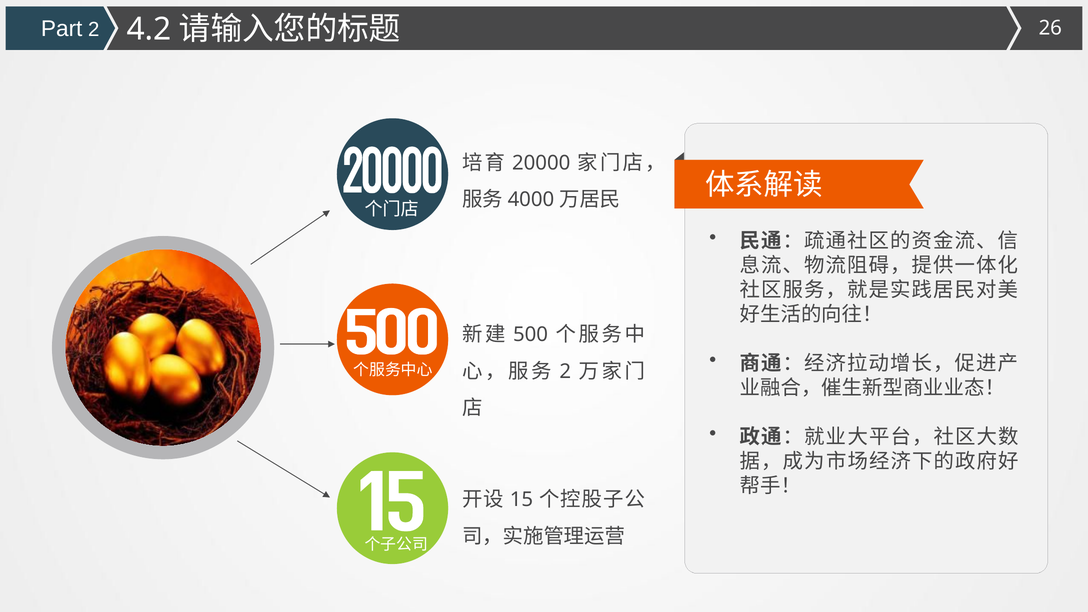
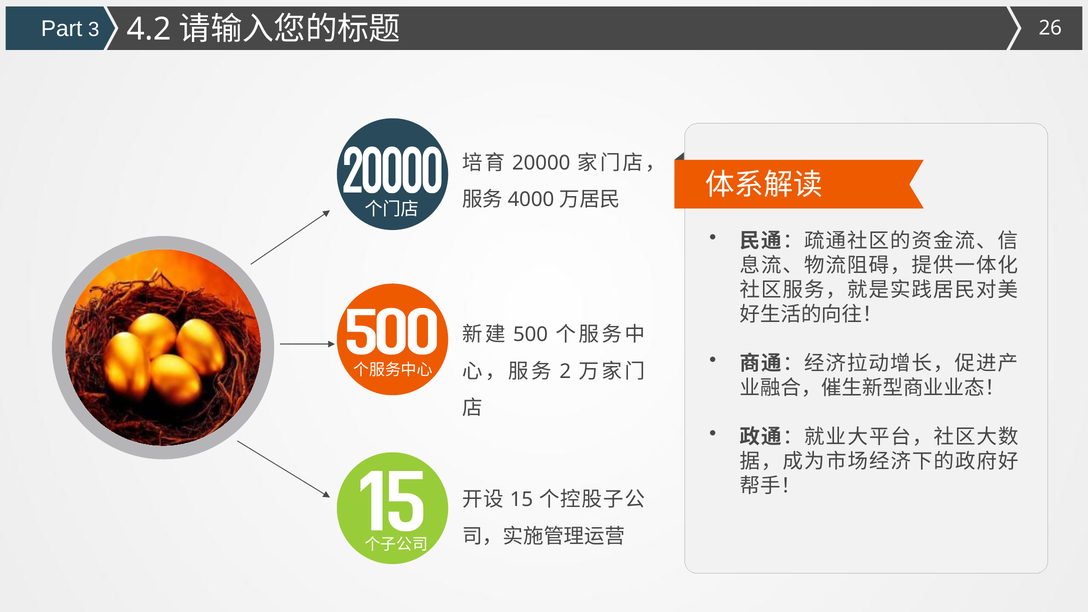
Part 2: 2 -> 3
